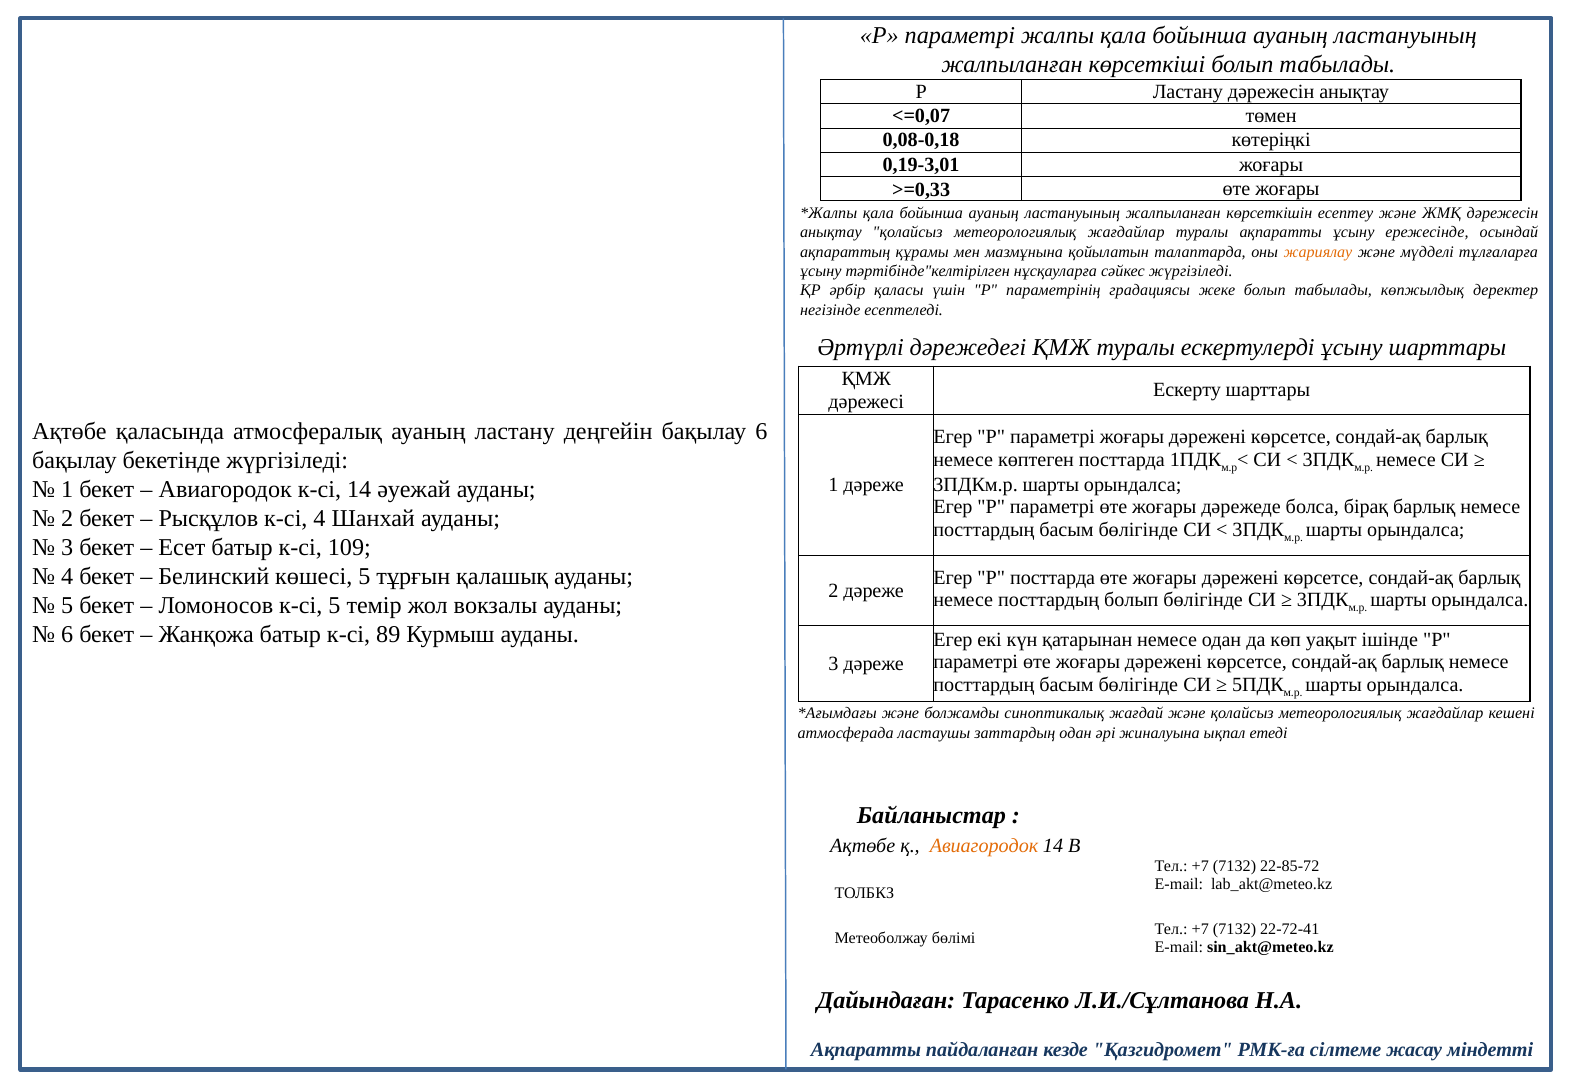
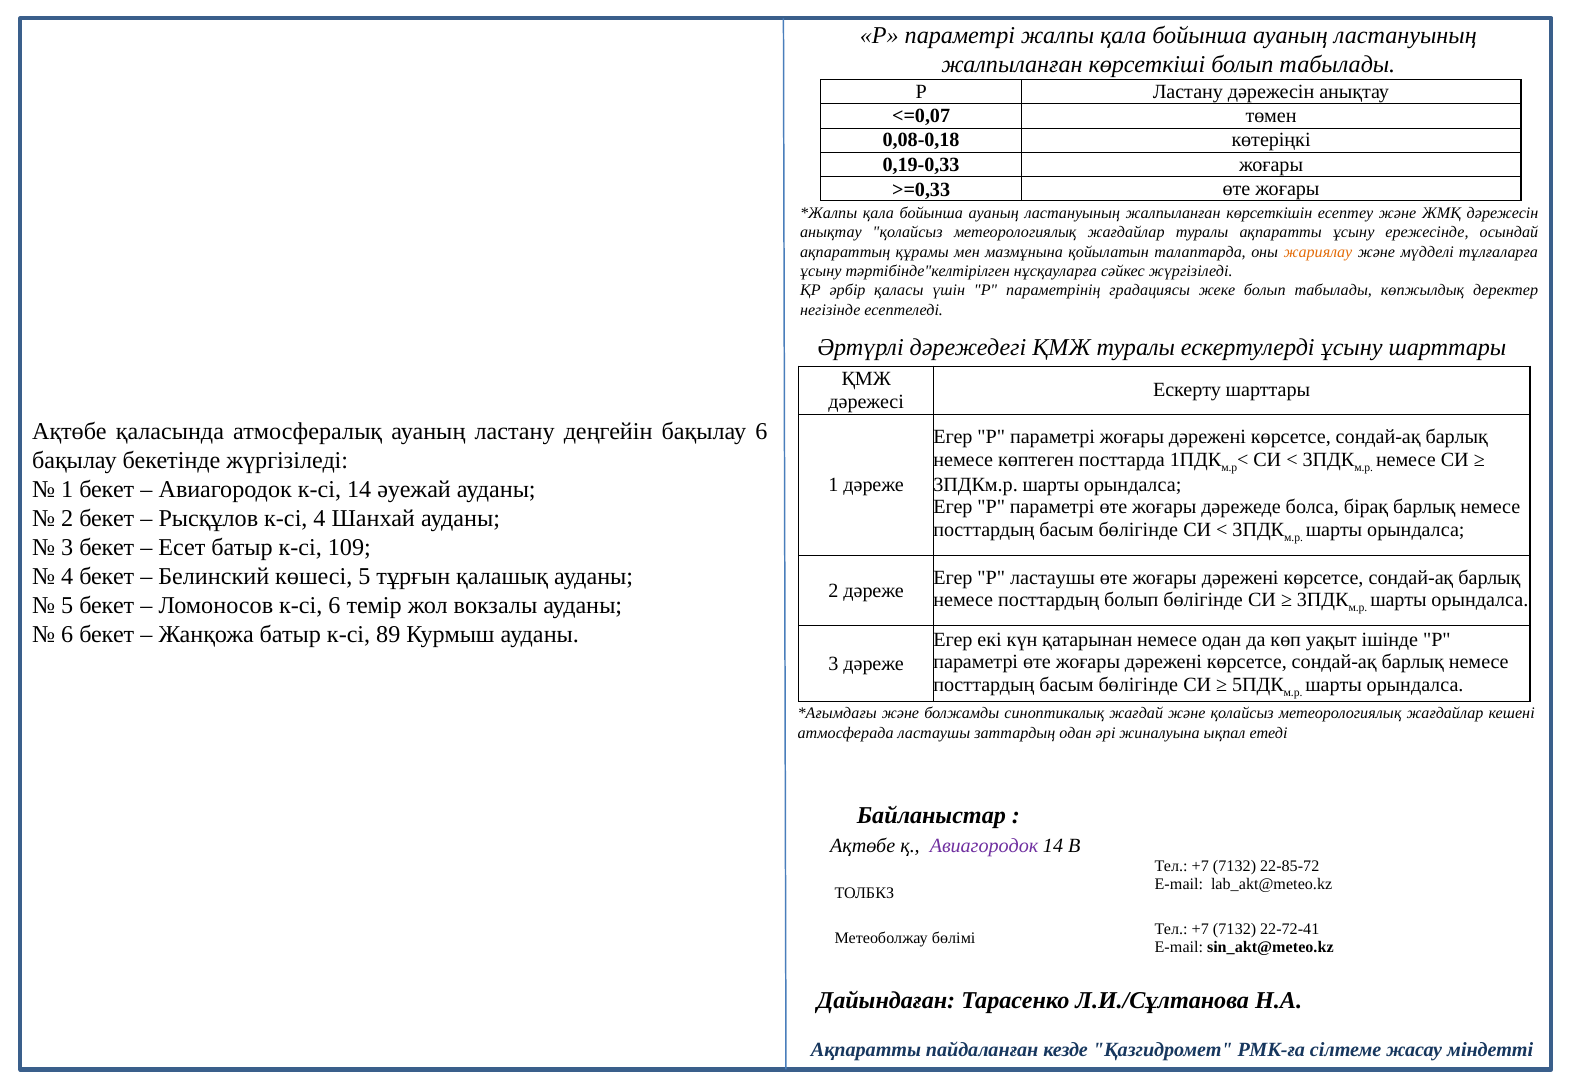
0,19-3,01: 0,19-3,01 -> 0,19-0,33
Р посттарда: посттарда -> ластаушы
к-сі 5: 5 -> 6
Авиагородок at (984, 847) colour: orange -> purple
